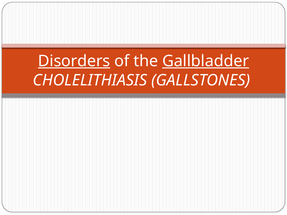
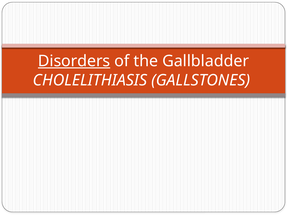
Gallbladder underline: present -> none
